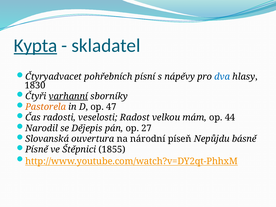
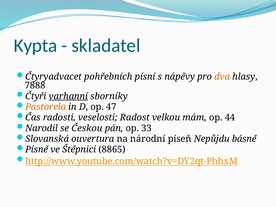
Kypta underline: present -> none
dva colour: blue -> orange
1830: 1830 -> 7888
Dějepis: Dějepis -> Českou
27: 27 -> 33
1855: 1855 -> 8865
